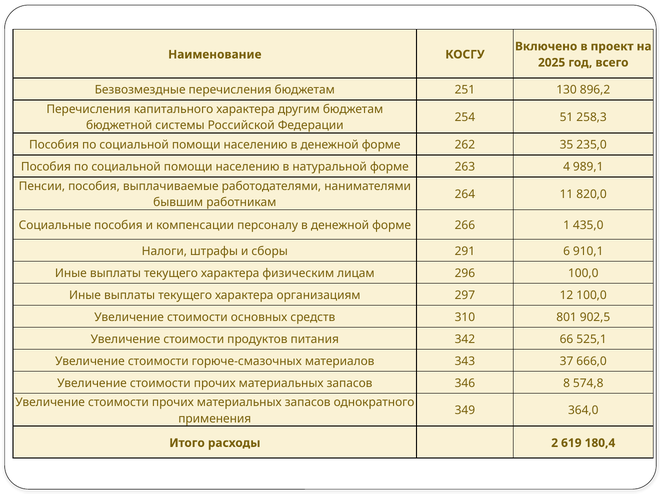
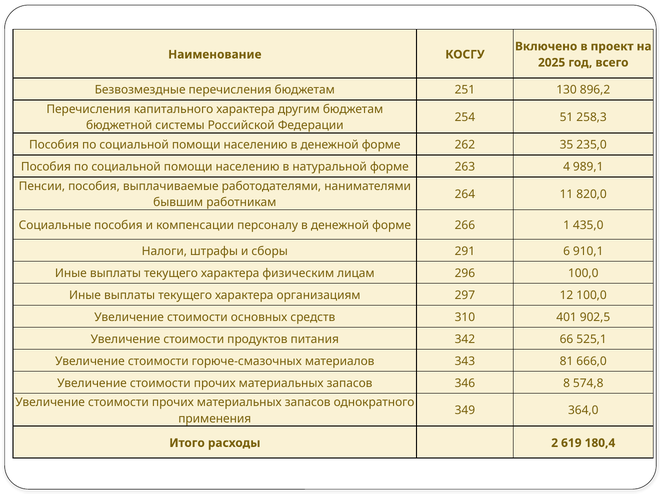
801: 801 -> 401
37: 37 -> 81
